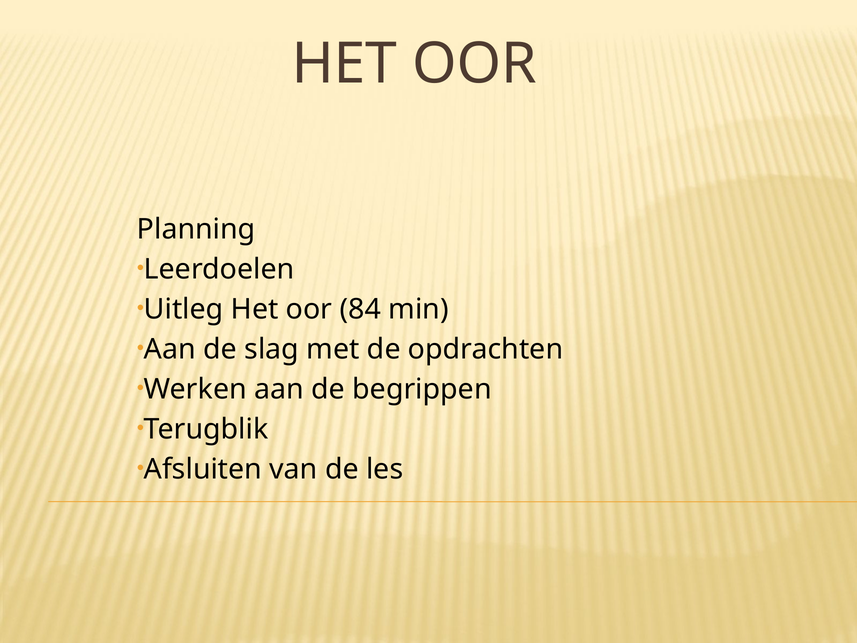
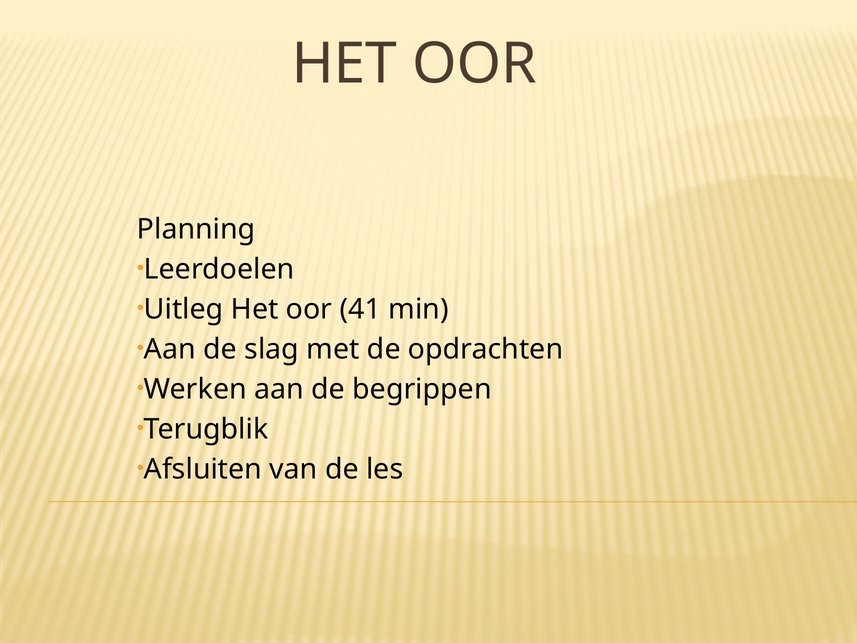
84: 84 -> 41
